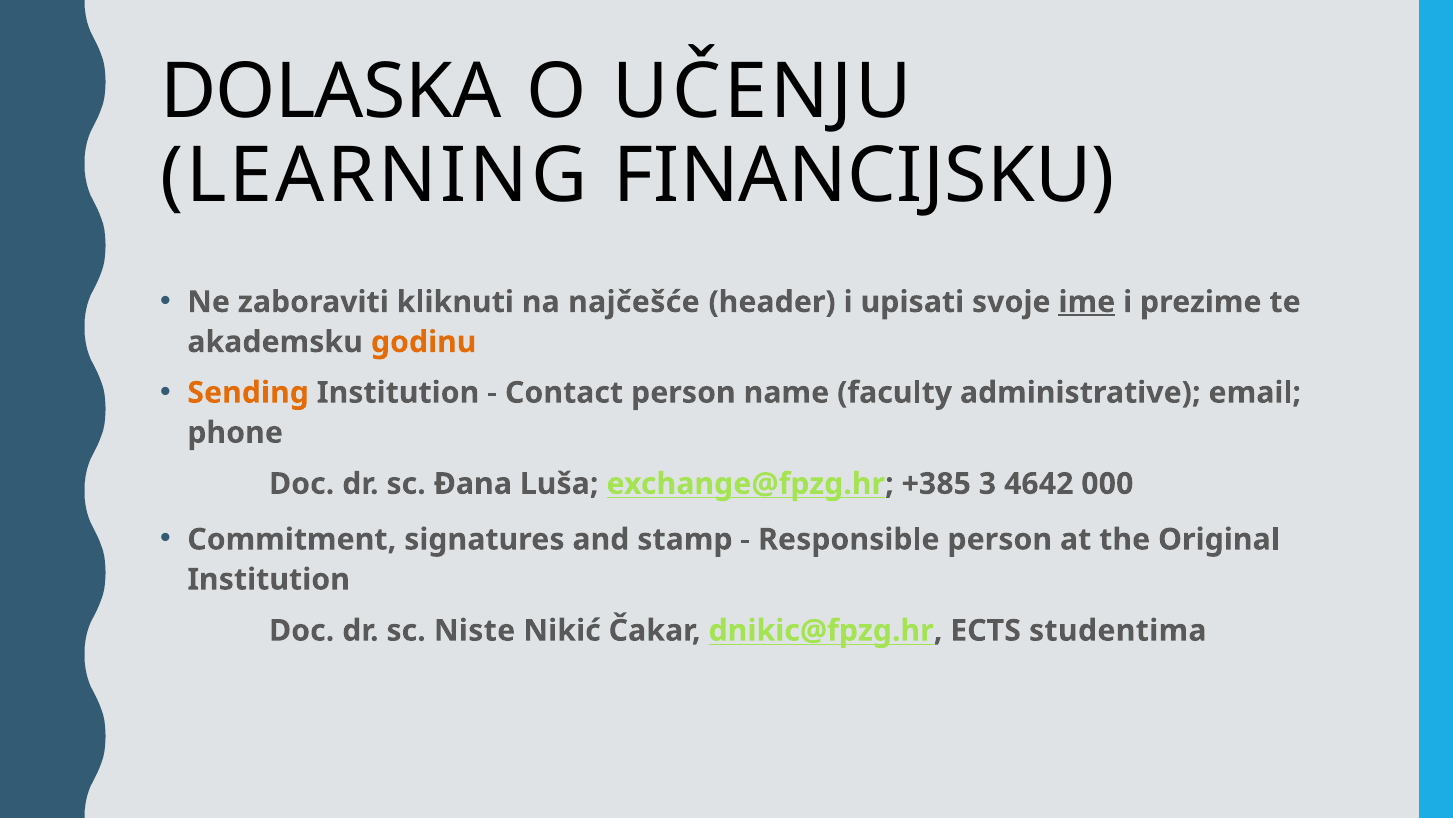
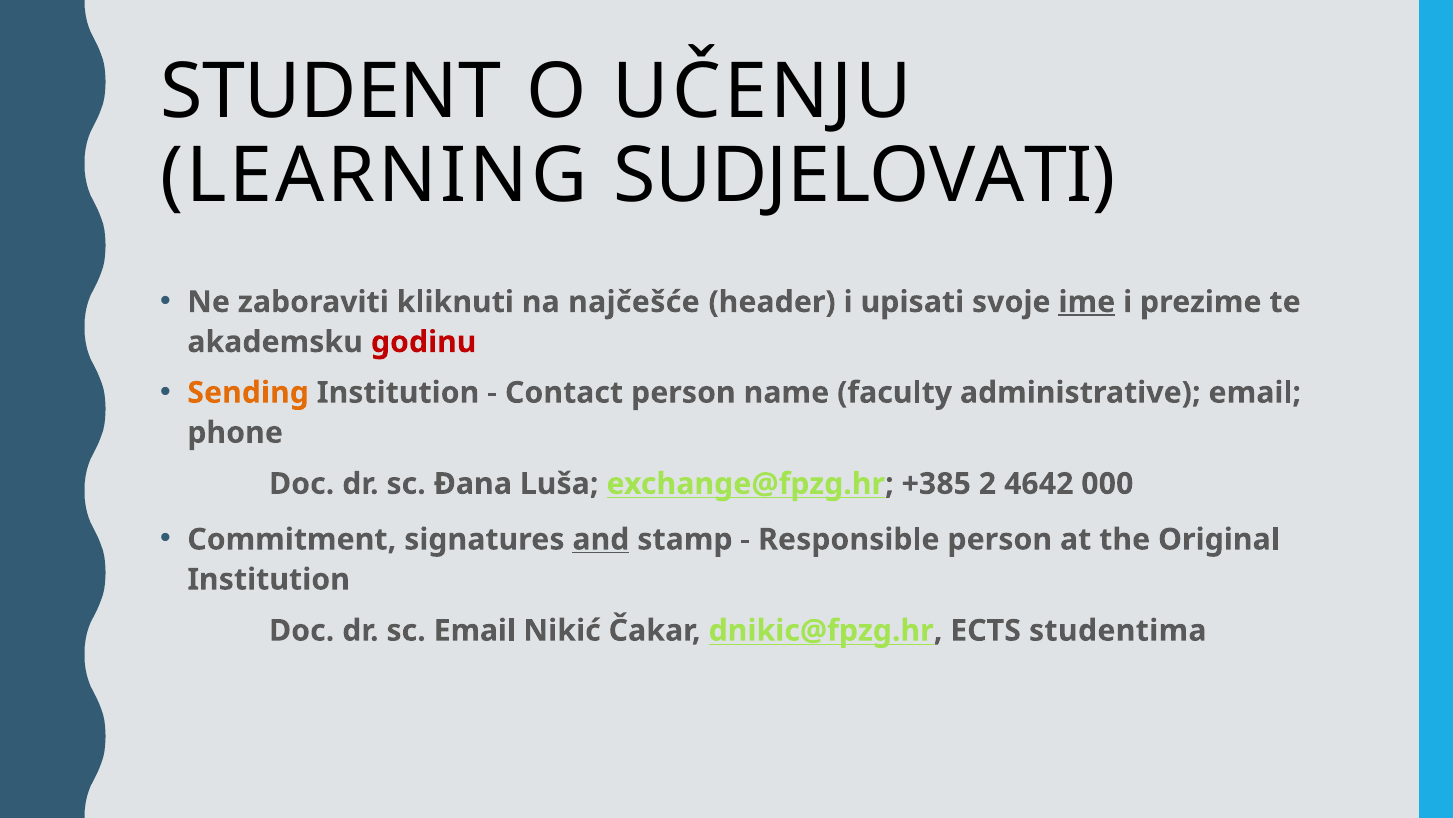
DOLASKA: DOLASKA -> STUDENT
FINANCIJSKU: FINANCIJSKU -> SUDJELOVATI
godinu colour: orange -> red
3: 3 -> 2
and underline: none -> present
sc Niste: Niste -> Email
